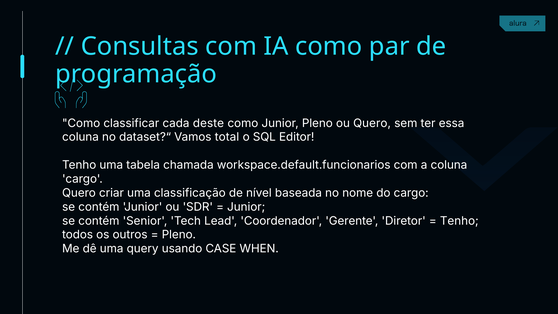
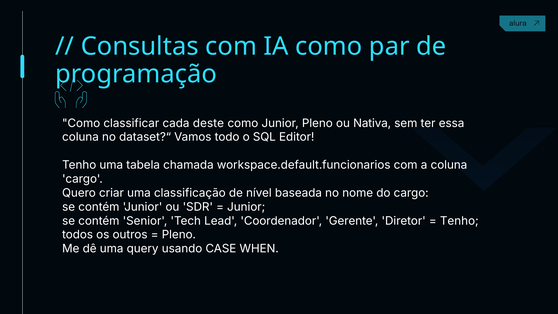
ou Quero: Quero -> Nativa
total: total -> todo
